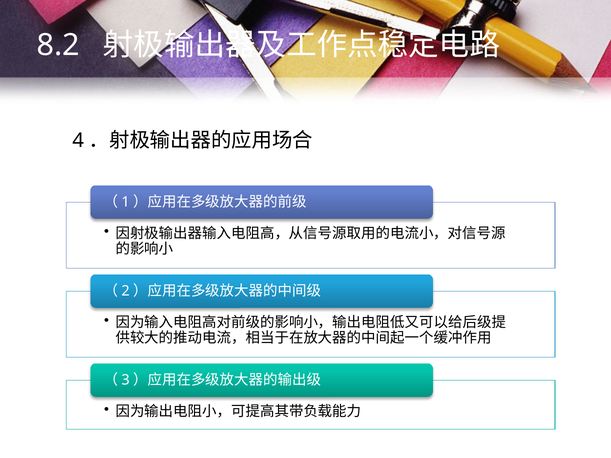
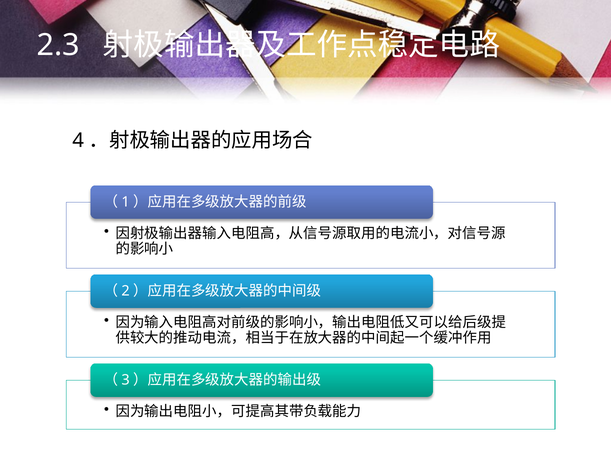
8.2: 8.2 -> 2.3
